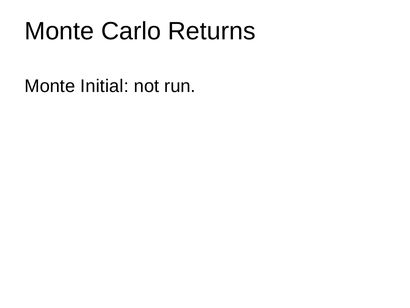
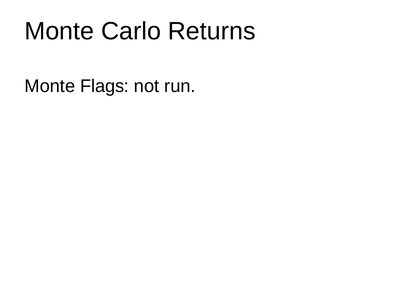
Initial: Initial -> Flags
